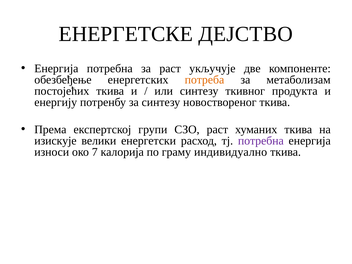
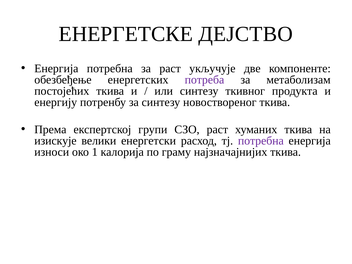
потреба colour: orange -> purple
7: 7 -> 1
индивидуално: индивидуално -> најзначајнијих
